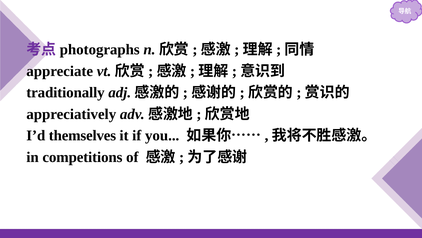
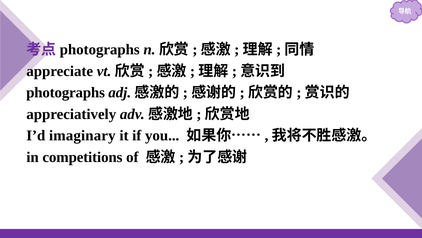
traditionally at (66, 92): traditionally -> photographs
themselves: themselves -> imaginary
